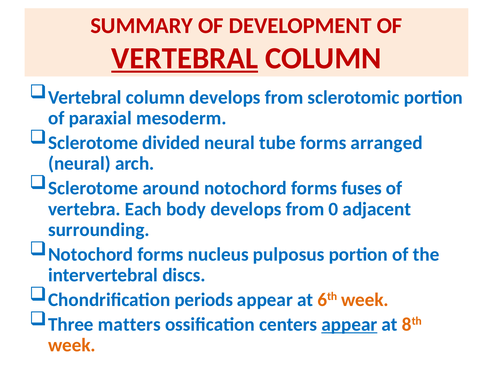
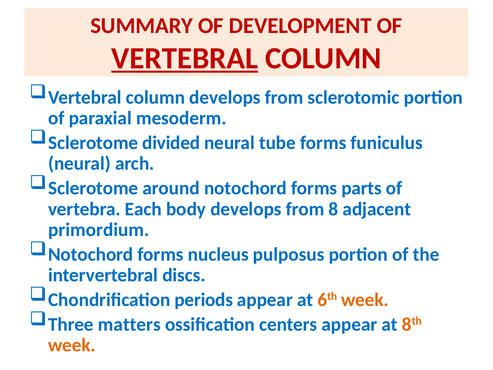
arranged: arranged -> funiculus
fuses: fuses -> parts
0: 0 -> 8
surrounding: surrounding -> primordium
appear at (349, 324) underline: present -> none
